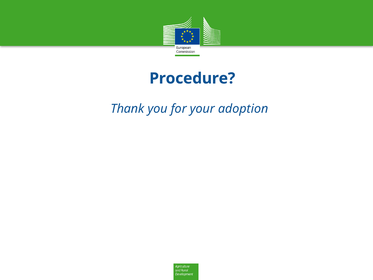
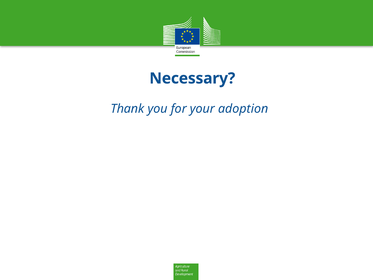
Procedure: Procedure -> Necessary
